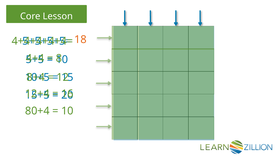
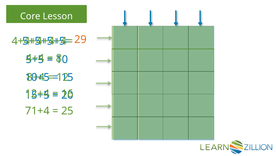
18: 18 -> 29
80+4: 80+4 -> 71+4
10 at (67, 110): 10 -> 25
